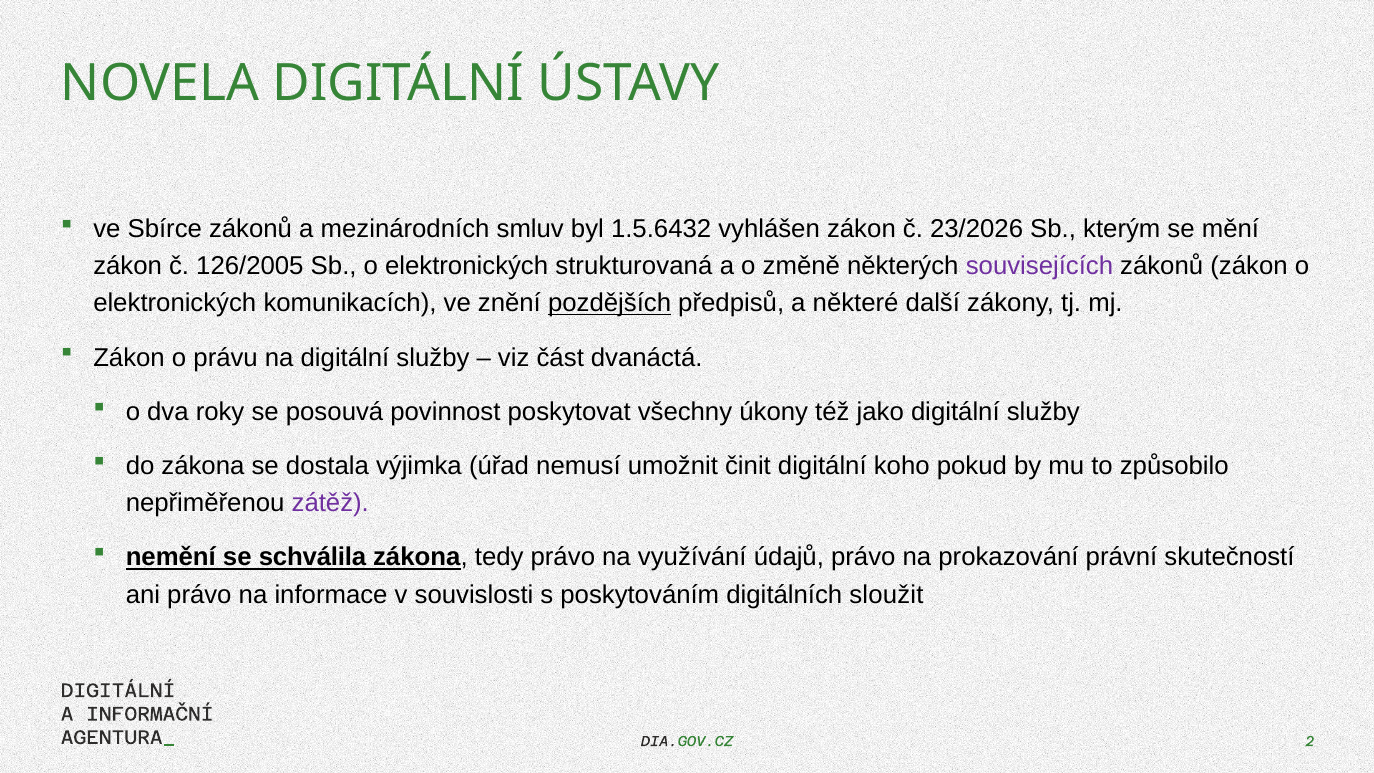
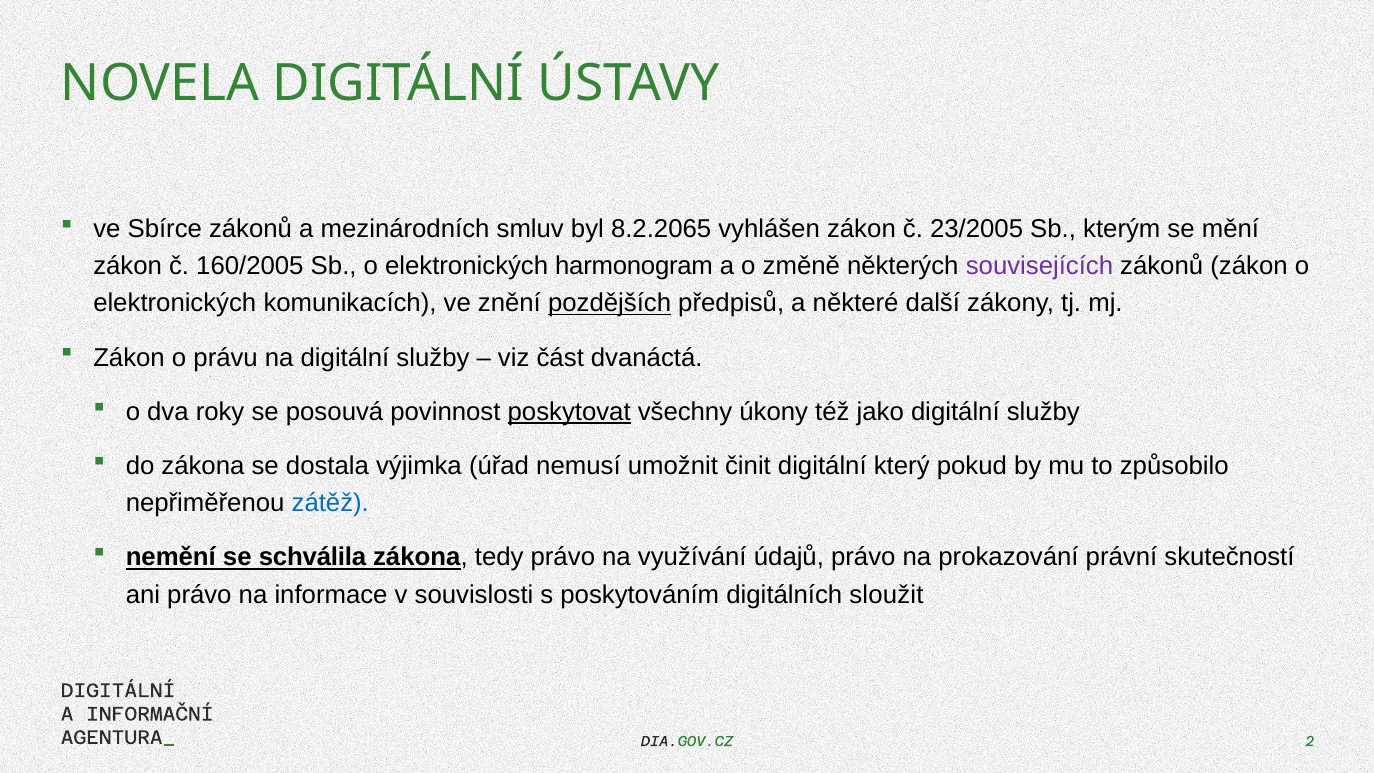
1.5.6432: 1.5.6432 -> 8.2.2065
23/2026: 23/2026 -> 23/2005
126/2005: 126/2005 -> 160/2005
strukturovaná: strukturovaná -> harmonogram
poskytovat underline: none -> present
koho: koho -> který
zátěž colour: purple -> blue
